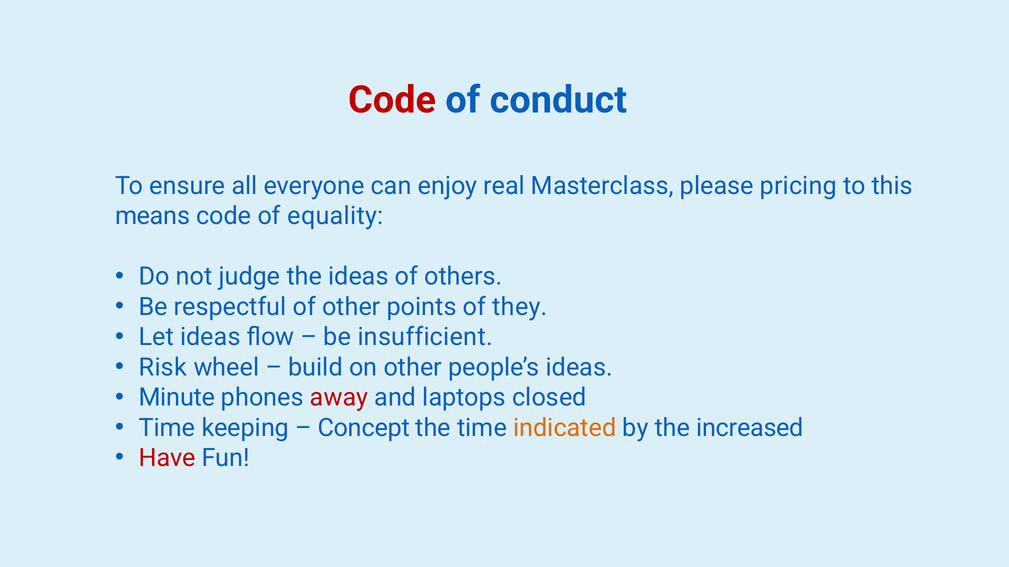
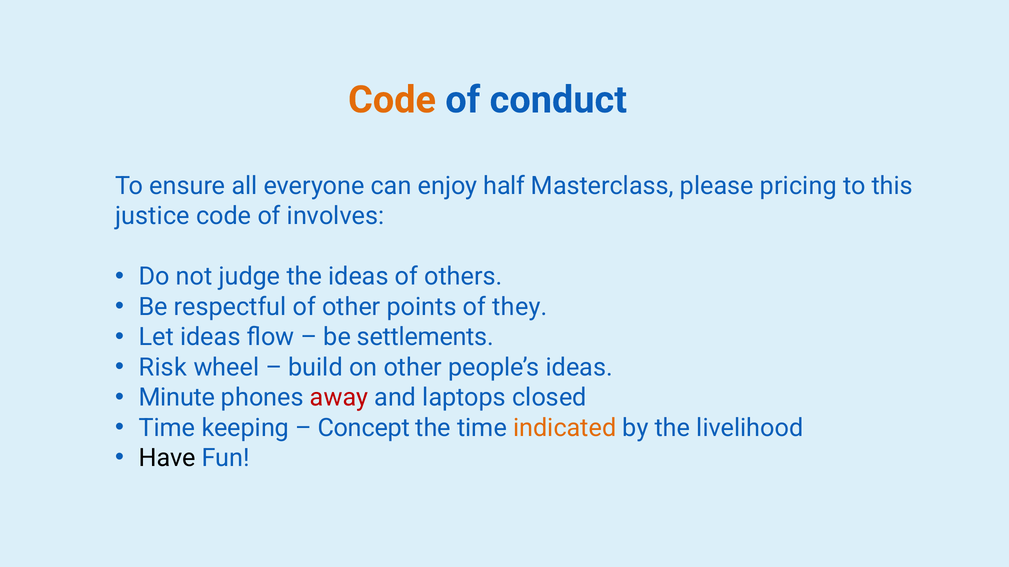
Code at (392, 100) colour: red -> orange
real: real -> half
means: means -> justice
equality: equality -> involves
insufficient: insufficient -> settlements
increased: increased -> livelihood
Have colour: red -> black
